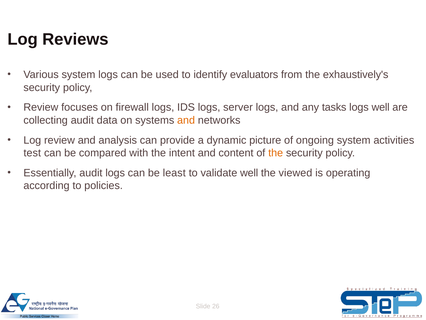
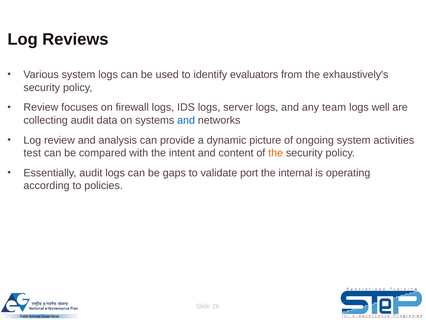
tasks: tasks -> team
and at (186, 120) colour: orange -> blue
least: least -> gaps
validate well: well -> port
viewed: viewed -> internal
